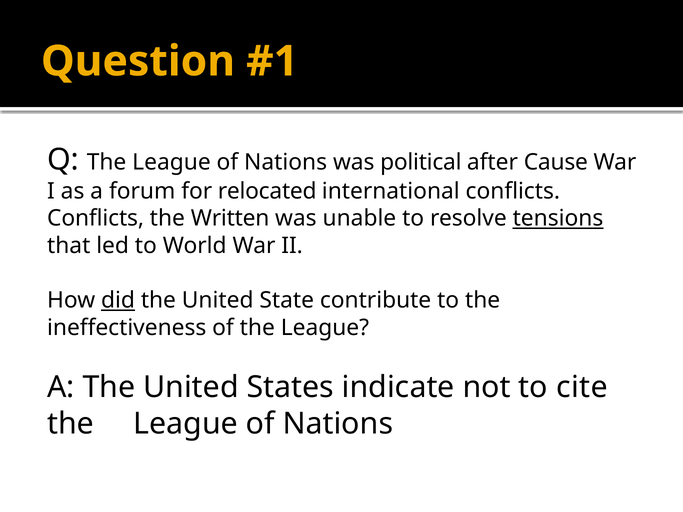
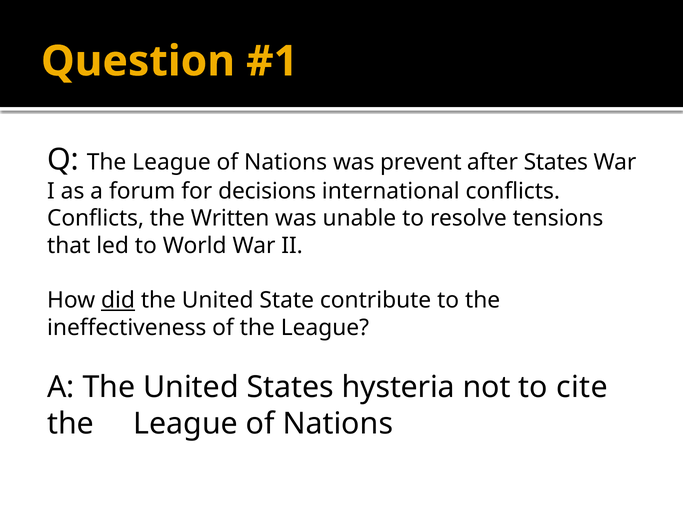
political: political -> prevent
after Cause: Cause -> States
relocated: relocated -> decisions
tensions underline: present -> none
indicate: indicate -> hysteria
